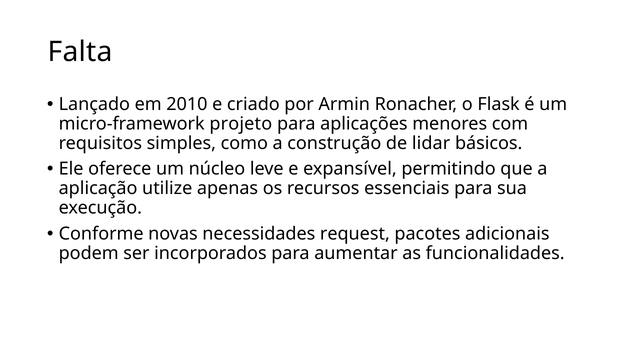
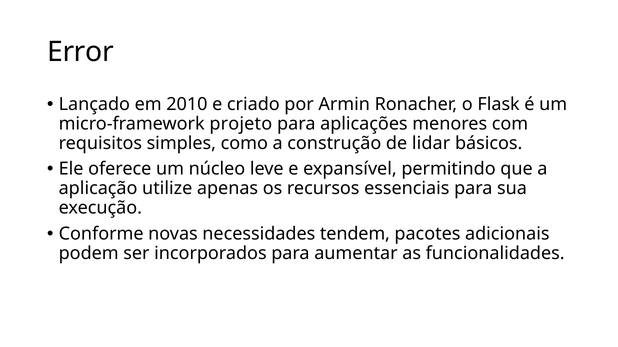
Falta: Falta -> Error
request: request -> tendem
